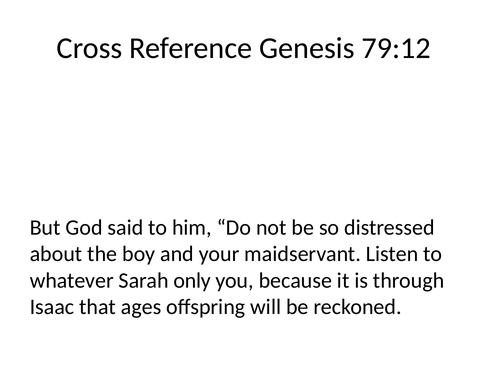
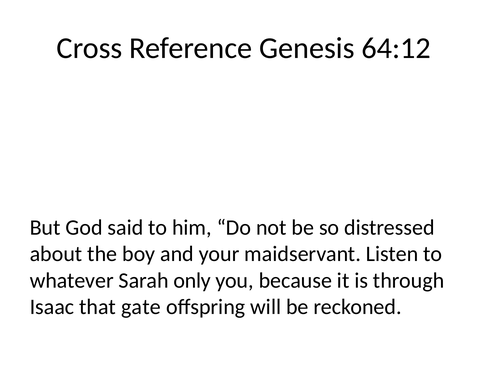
79:12: 79:12 -> 64:12
ages: ages -> gate
